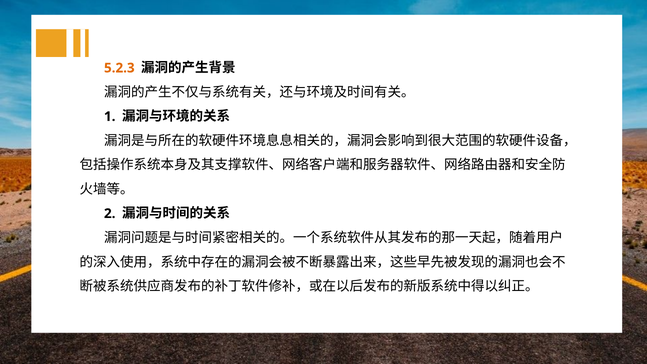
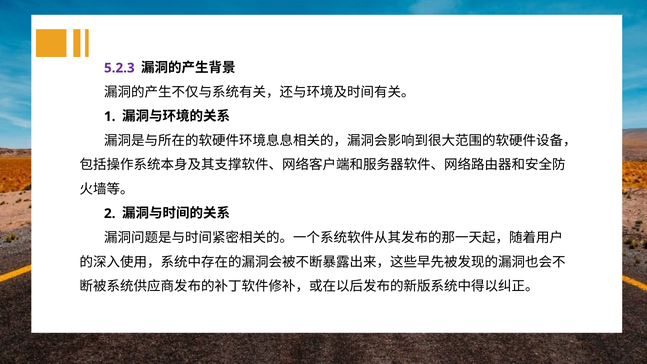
5.2.3 colour: orange -> purple
